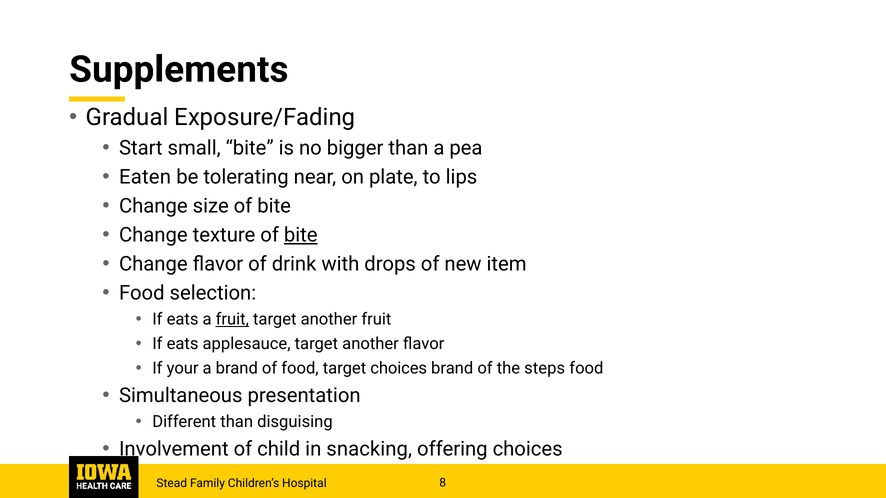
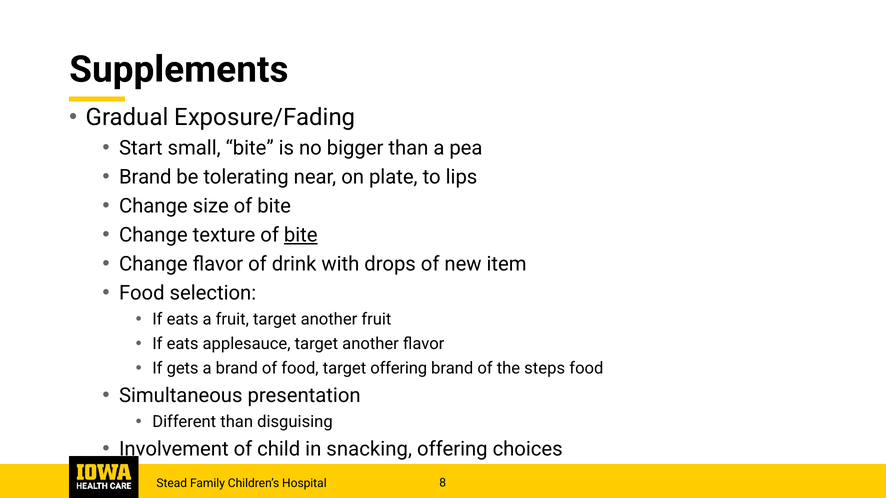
Eaten at (145, 177): Eaten -> Brand
fruit at (232, 320) underline: present -> none
your: your -> gets
target choices: choices -> offering
